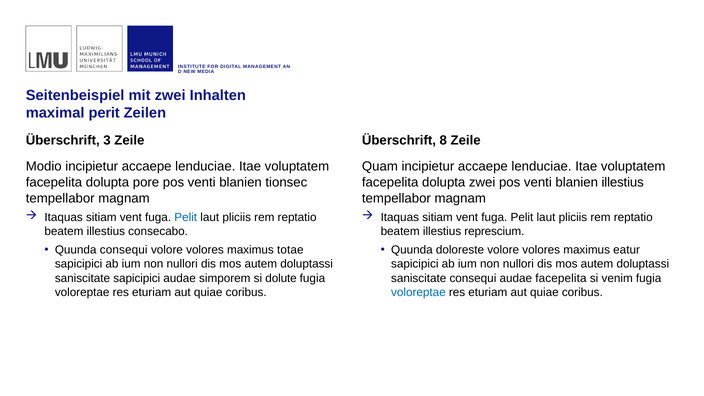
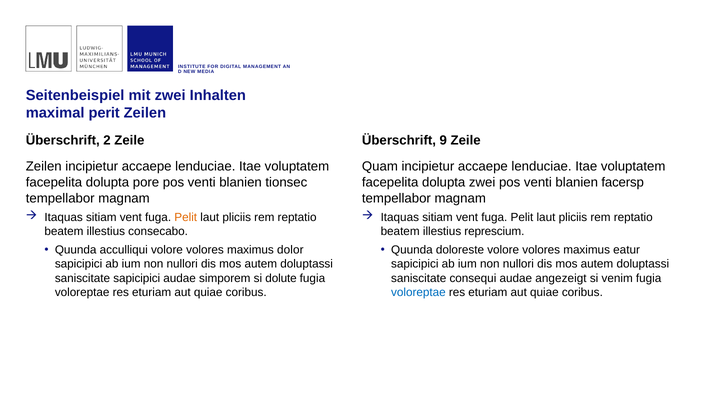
3: 3 -> 2
8: 8 -> 9
Modio at (44, 167): Modio -> Zeilen
blanien illestius: illestius -> facersp
Pelit at (186, 217) colour: blue -> orange
Quunda consequi: consequi -> acculliqui
totae: totae -> dolor
audae facepelita: facepelita -> angezeigt
